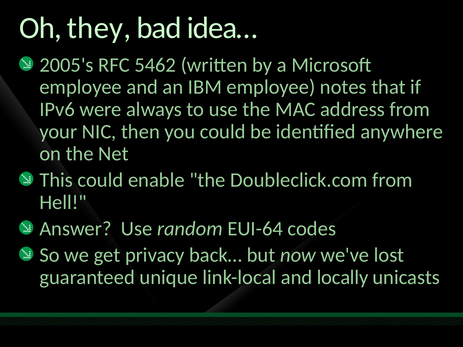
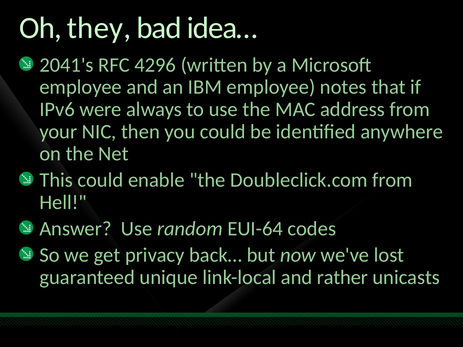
2005's: 2005's -> 2041's
5462: 5462 -> 4296
locally: locally -> rather
